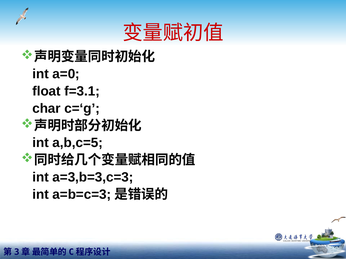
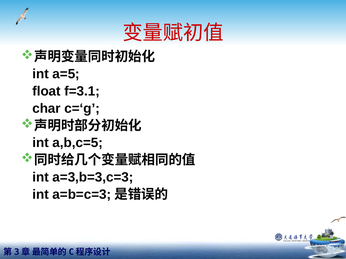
a=0: a=0 -> a=5
